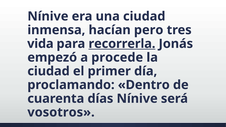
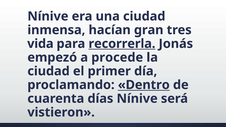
pero: pero -> gran
Dentro underline: none -> present
vosotros: vosotros -> vistieron
